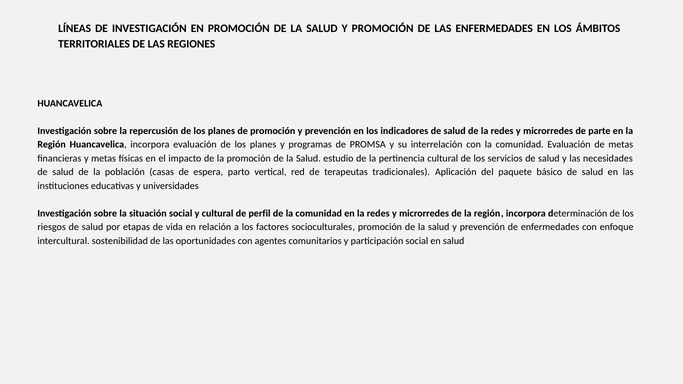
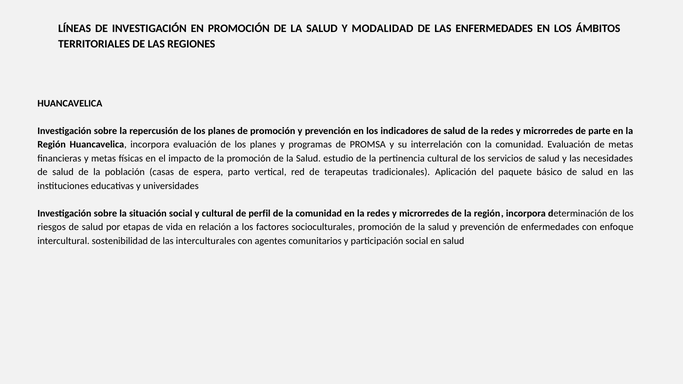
Y PROMOCIÓN: PROMOCIÓN -> MODALIDAD
oportunidades: oportunidades -> interculturales
